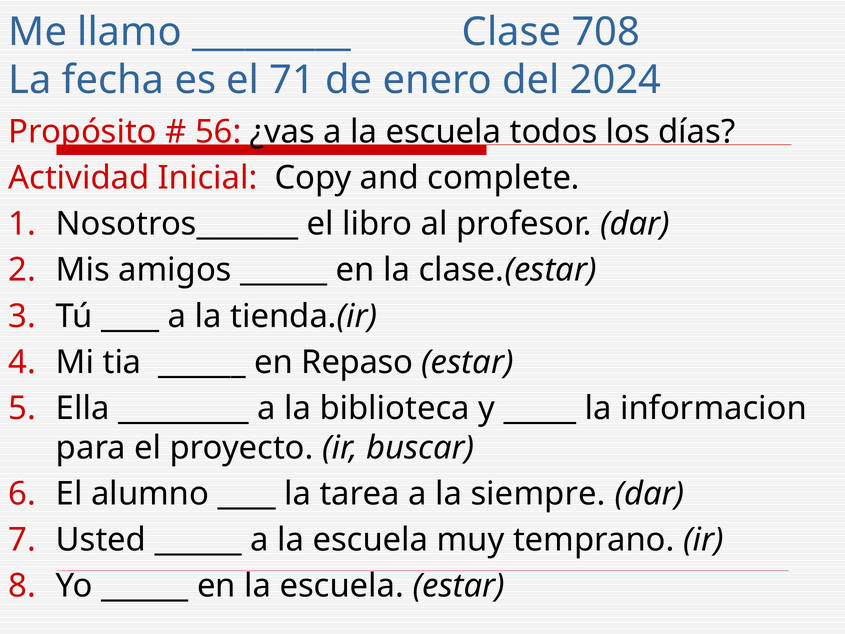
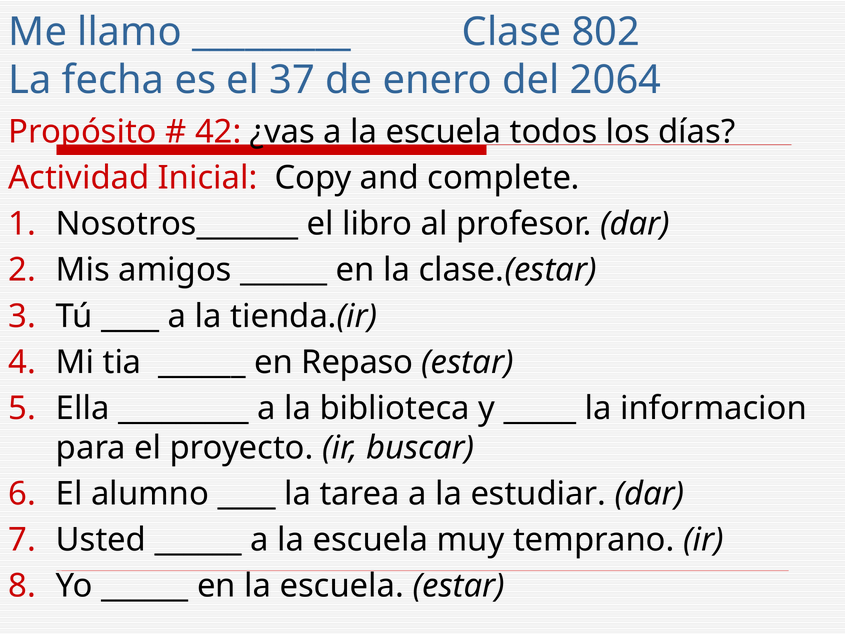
708: 708 -> 802
71: 71 -> 37
2024: 2024 -> 2064
56: 56 -> 42
siempre: siempre -> estudiar
